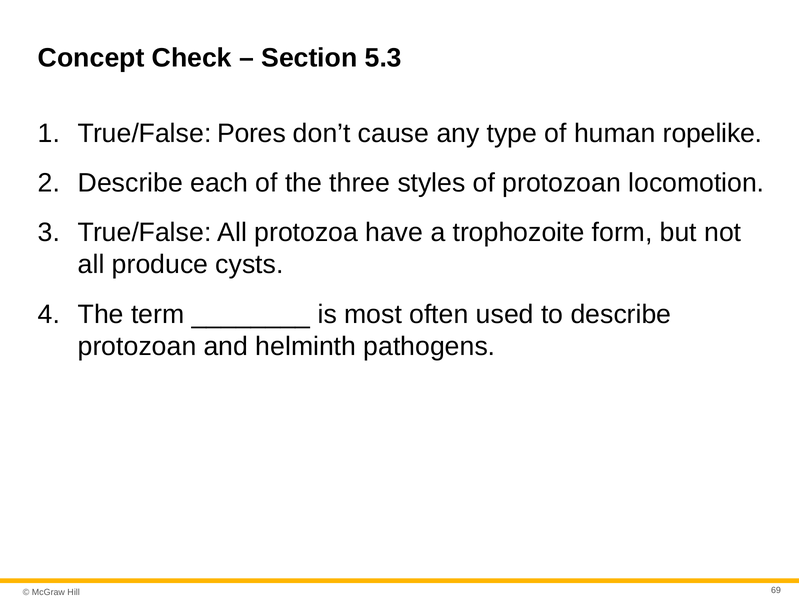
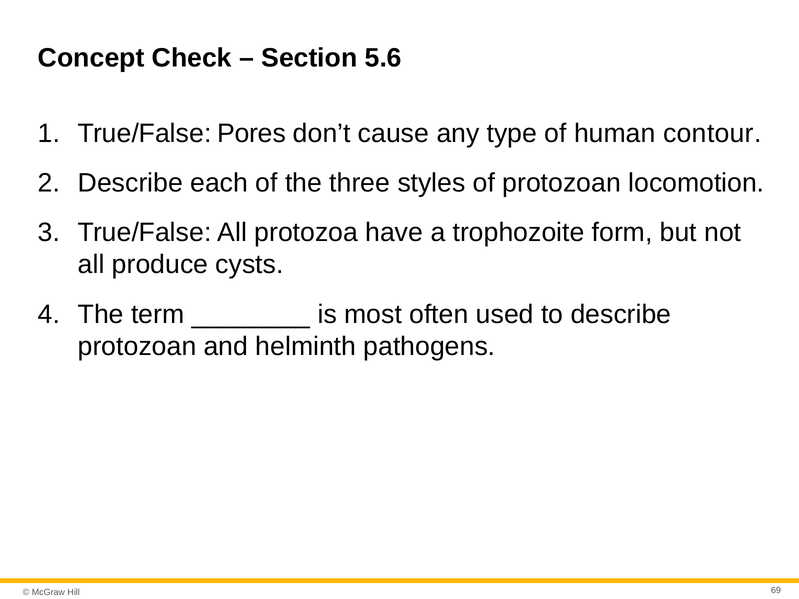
5.3: 5.3 -> 5.6
ropelike: ropelike -> contour
